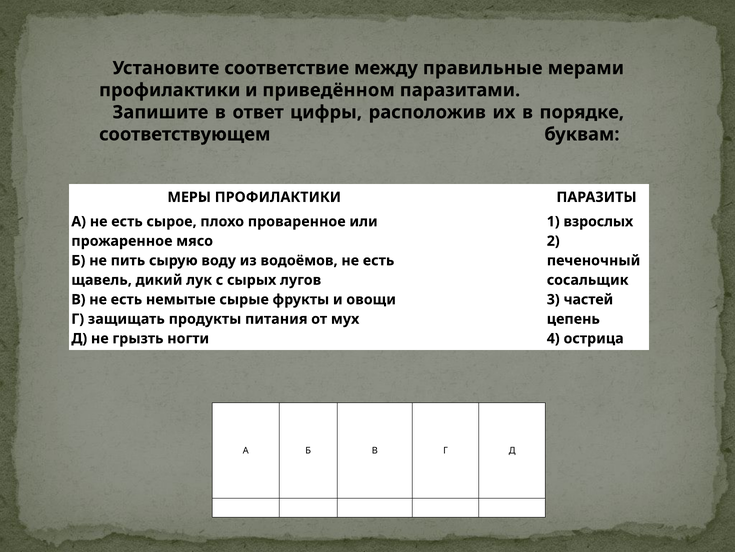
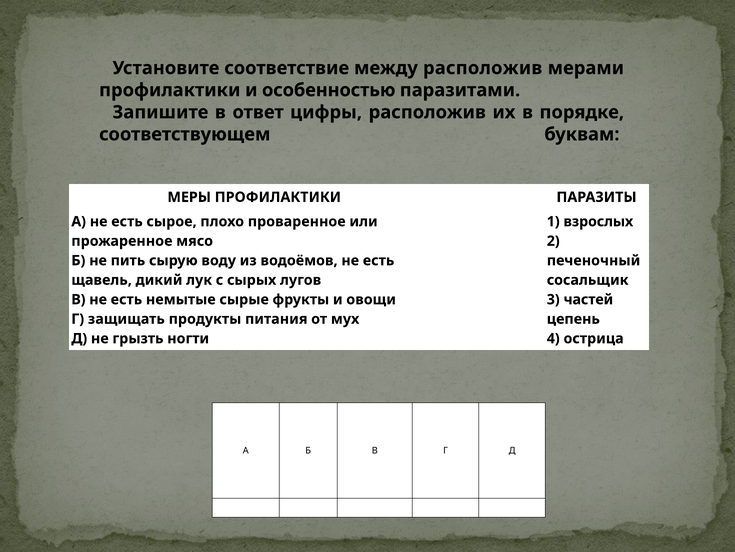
между правильные: правильные -> расположив
приведённом: приведённом -> особенностью
